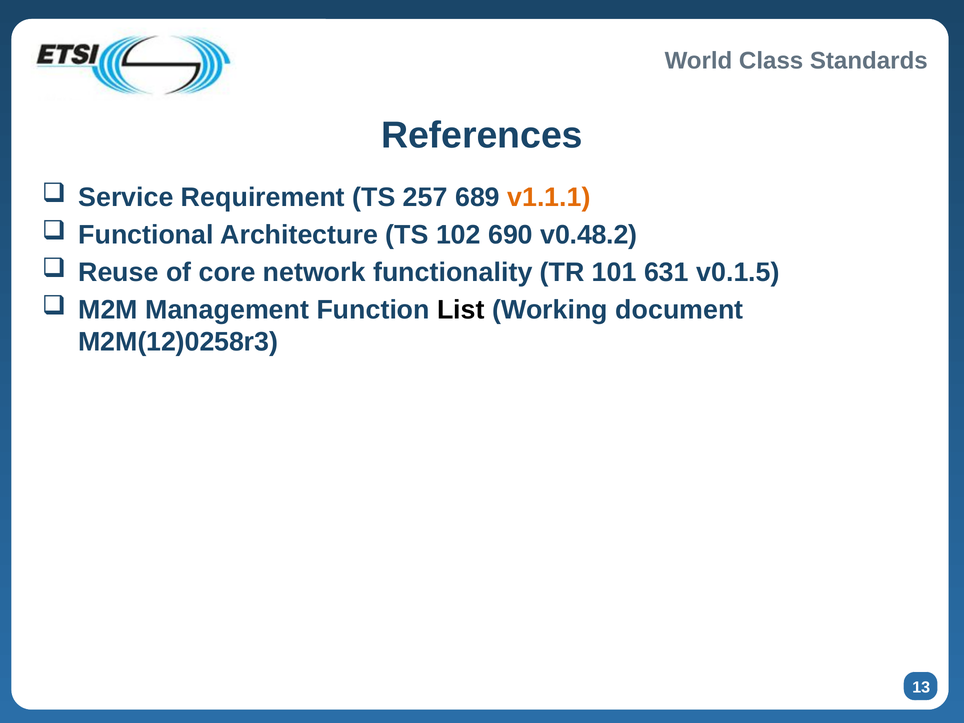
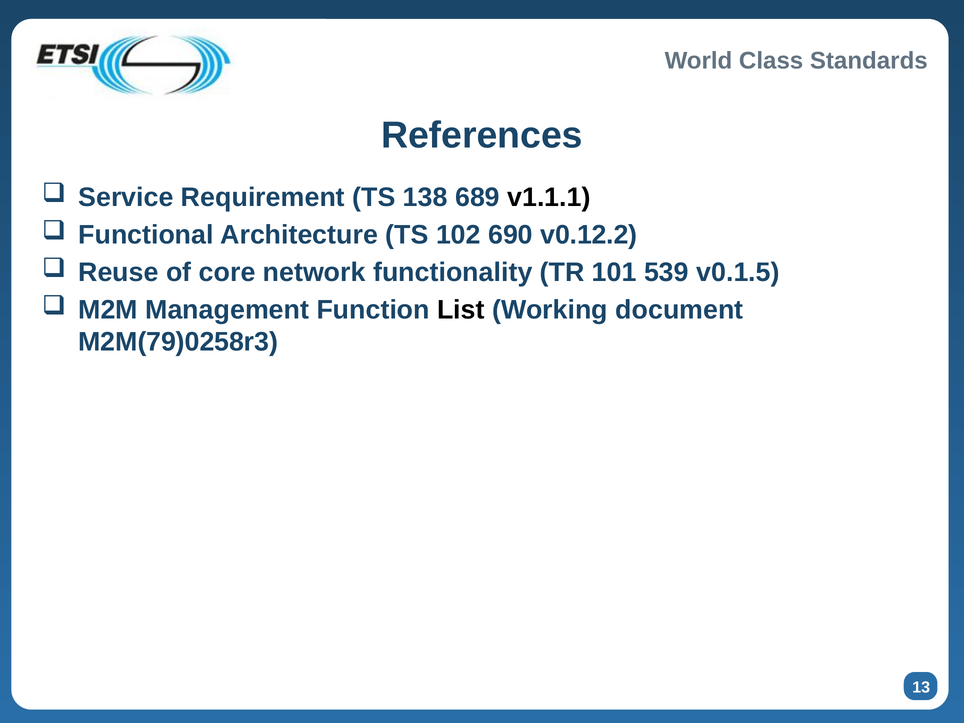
257: 257 -> 138
v1.1.1 colour: orange -> black
v0.48.2: v0.48.2 -> v0.12.2
631: 631 -> 539
M2M(12)0258r3: M2M(12)0258r3 -> M2M(79)0258r3
